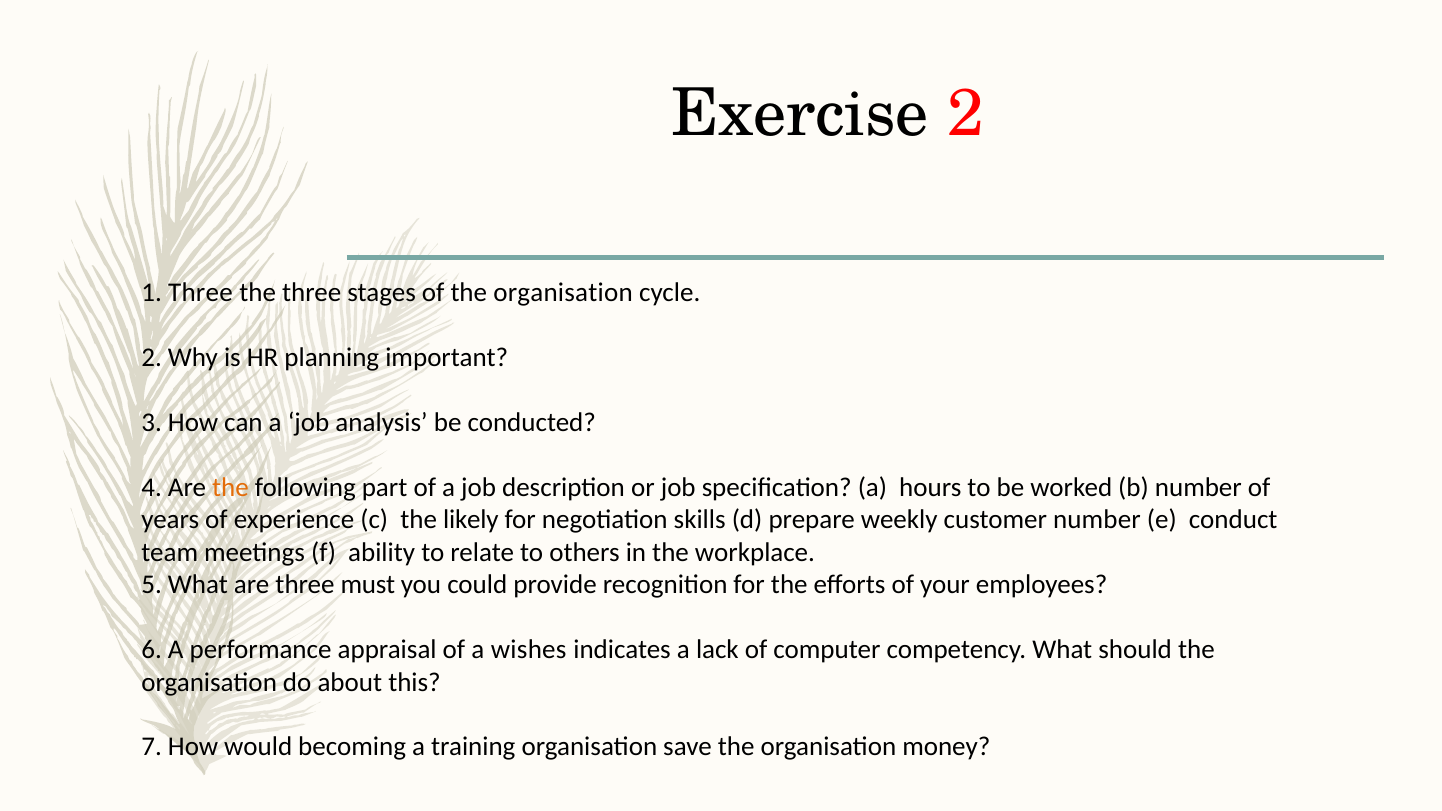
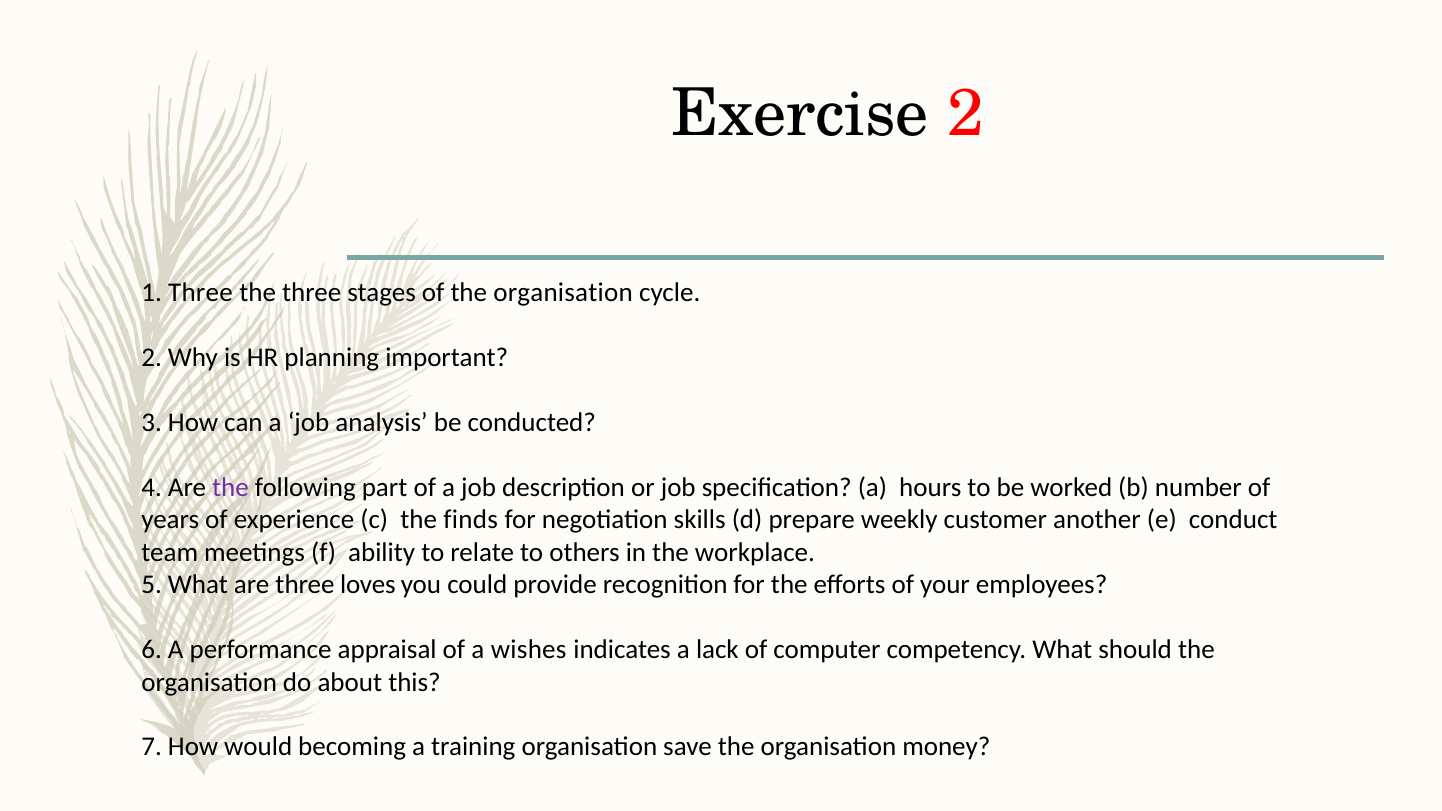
the at (230, 488) colour: orange -> purple
likely: likely -> finds
customer number: number -> another
must: must -> loves
